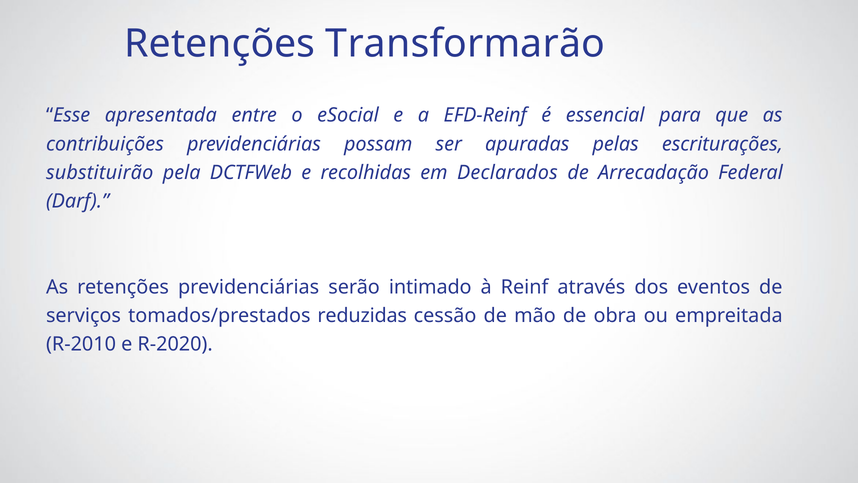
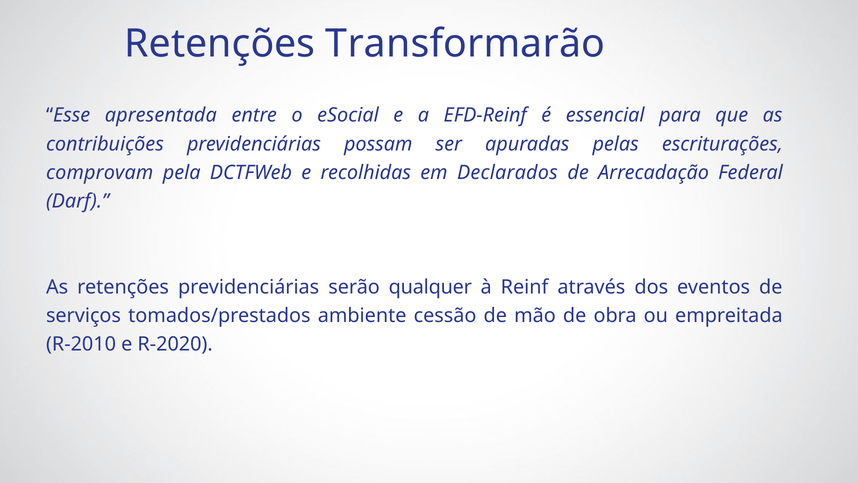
substituirão: substituirão -> comprovam
intimado: intimado -> qualquer
reduzidas: reduzidas -> ambiente
